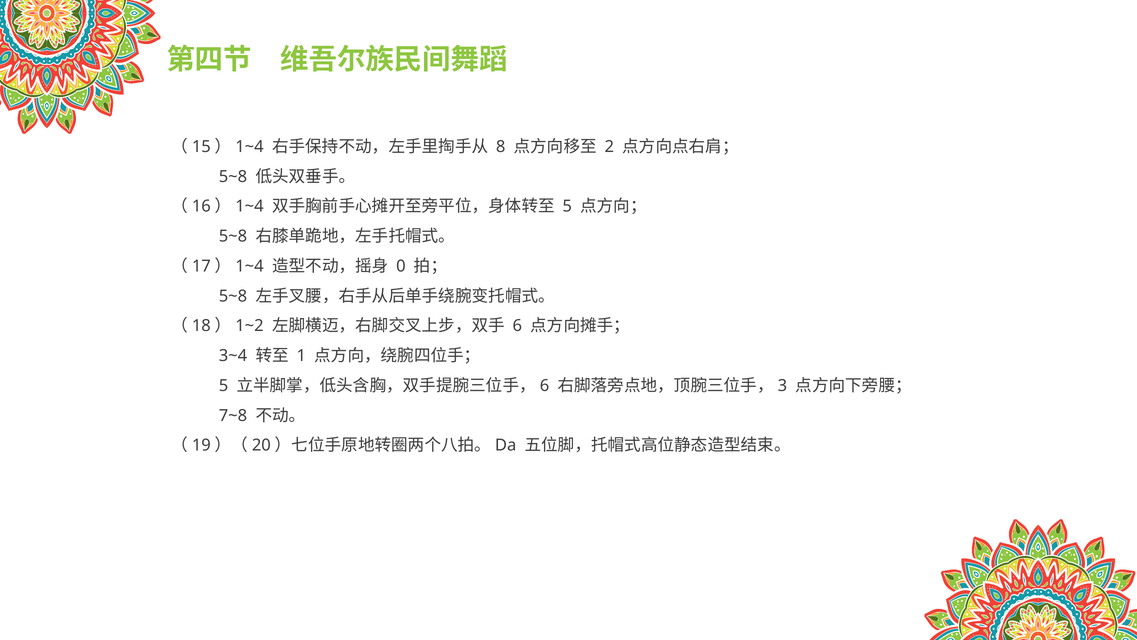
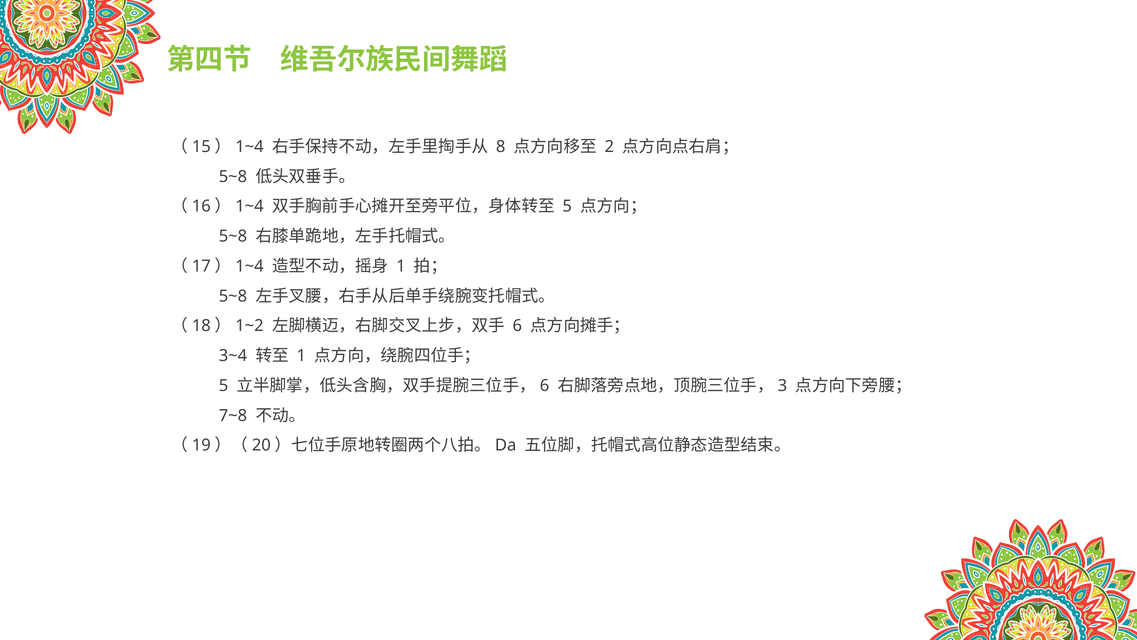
0 at (401, 266): 0 -> 1
